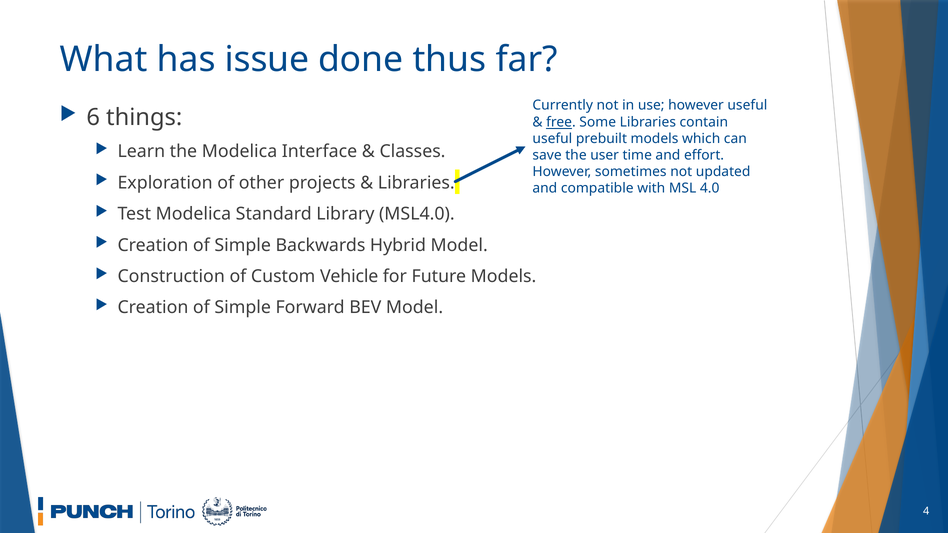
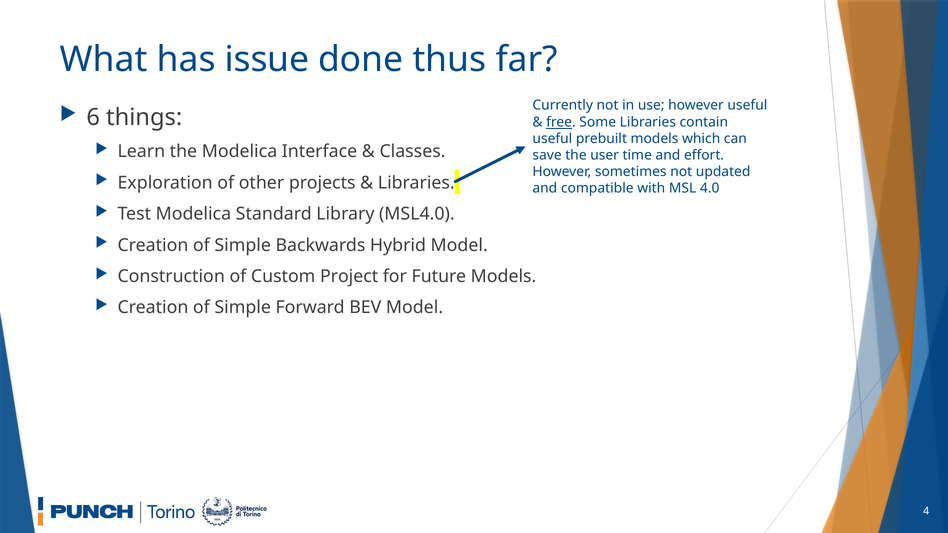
Vehicle: Vehicle -> Project
